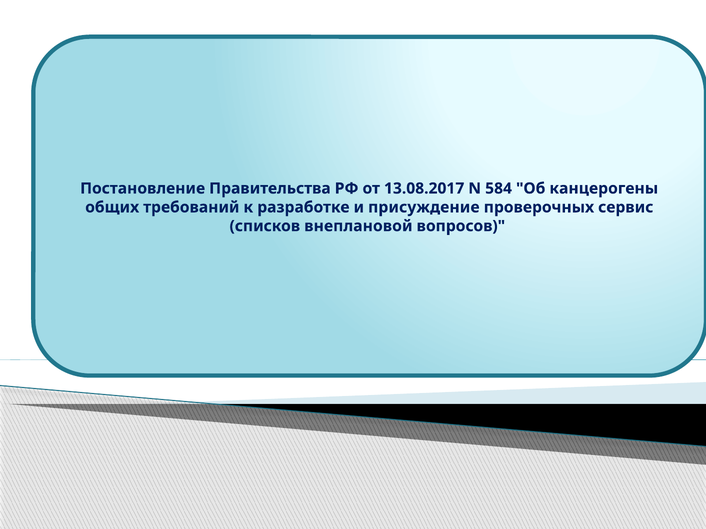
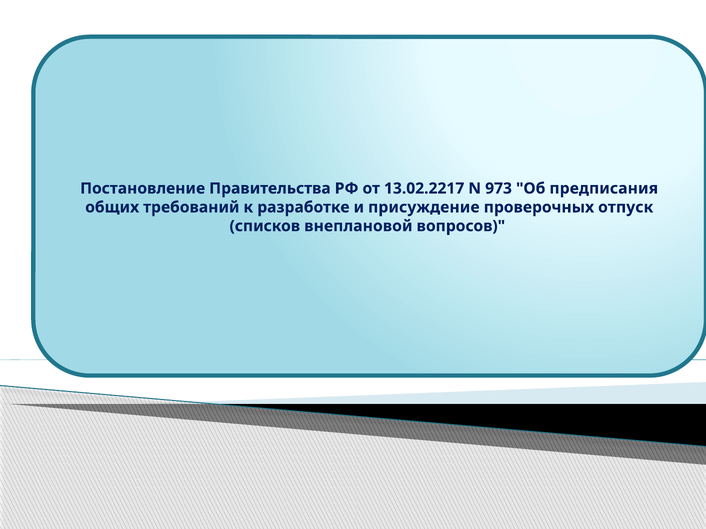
13.08.2017: 13.08.2017 -> 13.02.2217
584: 584 -> 973
канцерогены: канцерогены -> предписания
сервис: сервис -> отпуск
